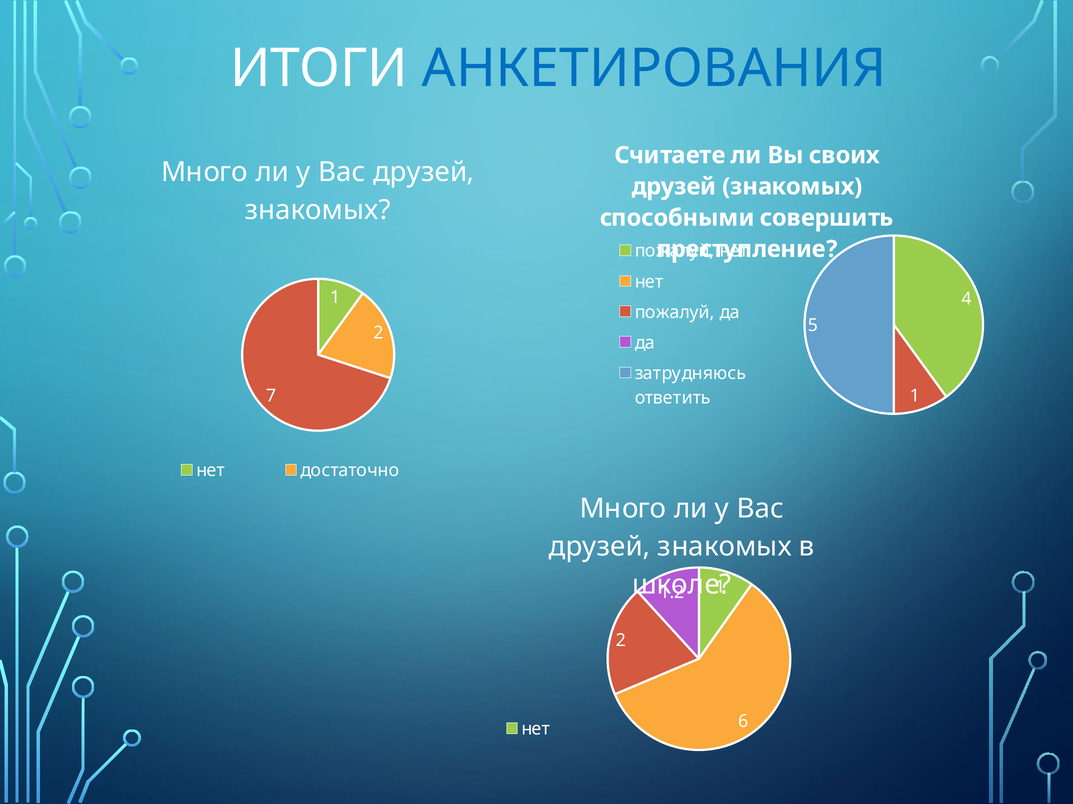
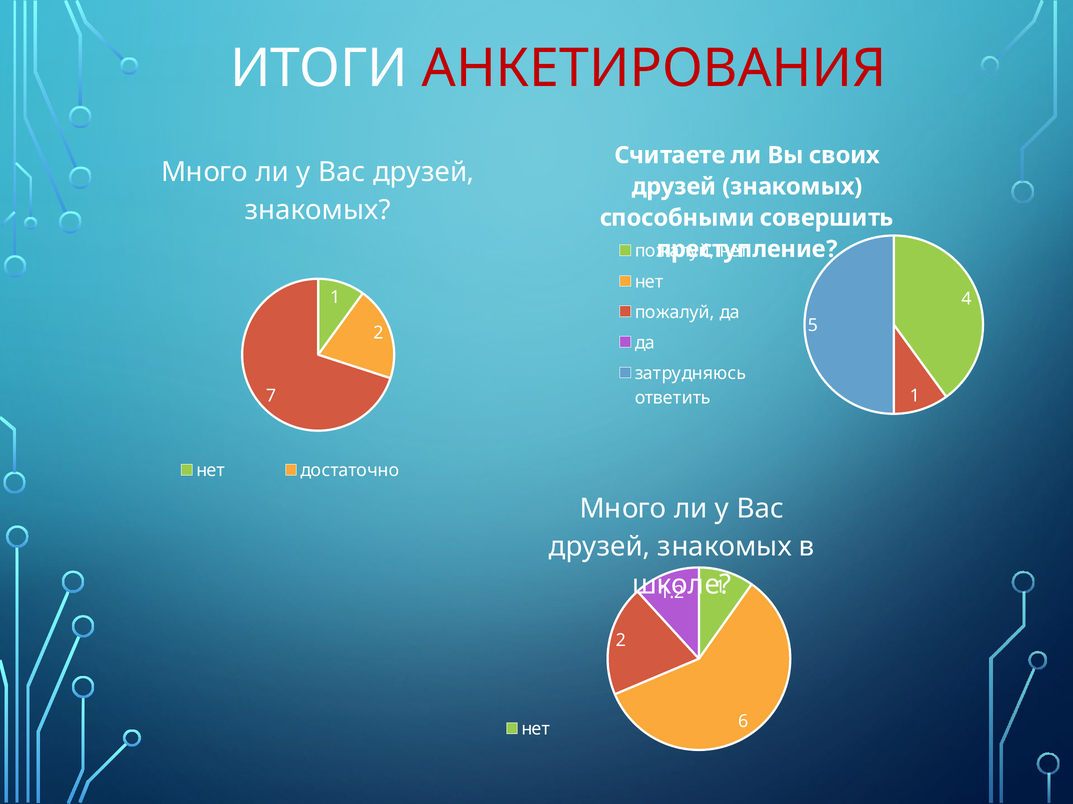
АНКЕТИРОВАНИЯ colour: blue -> red
